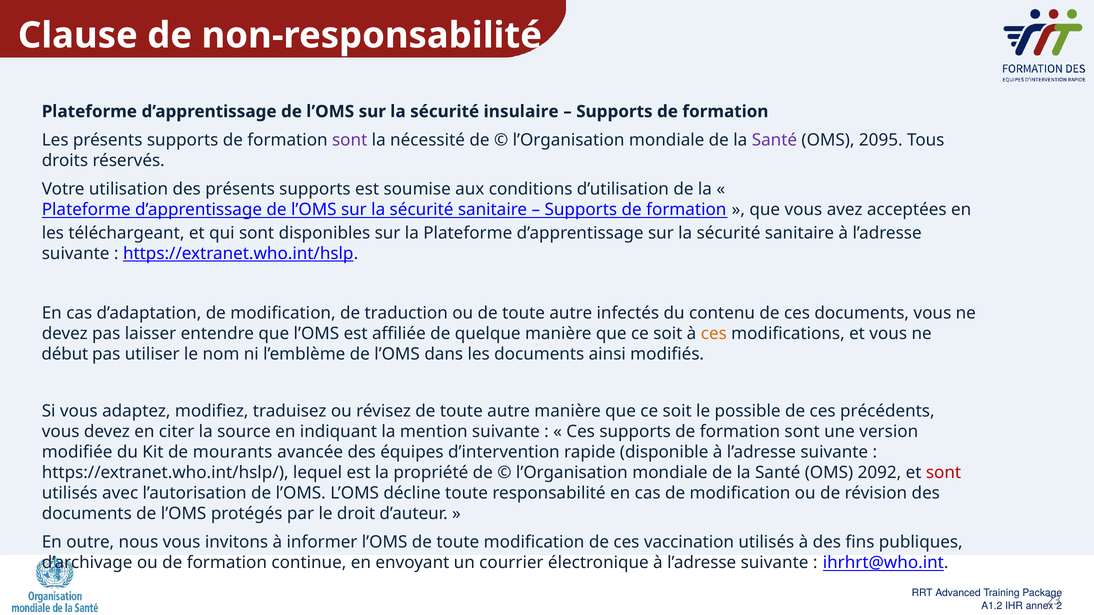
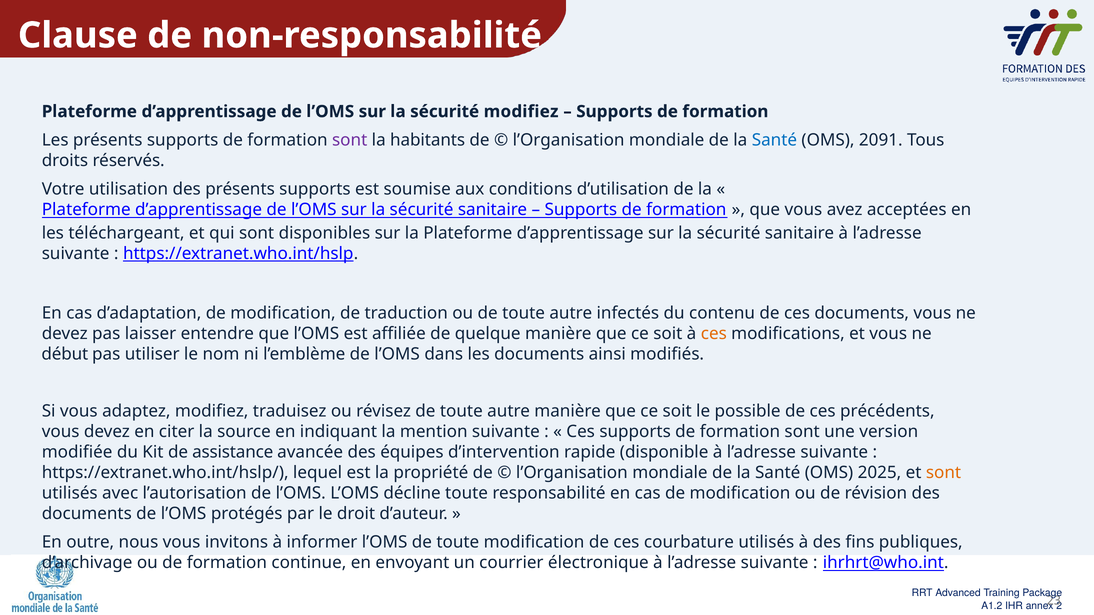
sécurité insulaire: insulaire -> modifiez
nécessité: nécessité -> habitants
Santé at (774, 140) colour: purple -> blue
2095: 2095 -> 2091
mourants: mourants -> assistance
2092: 2092 -> 2025
sont at (944, 473) colour: red -> orange
vaccination: vaccination -> courbature
